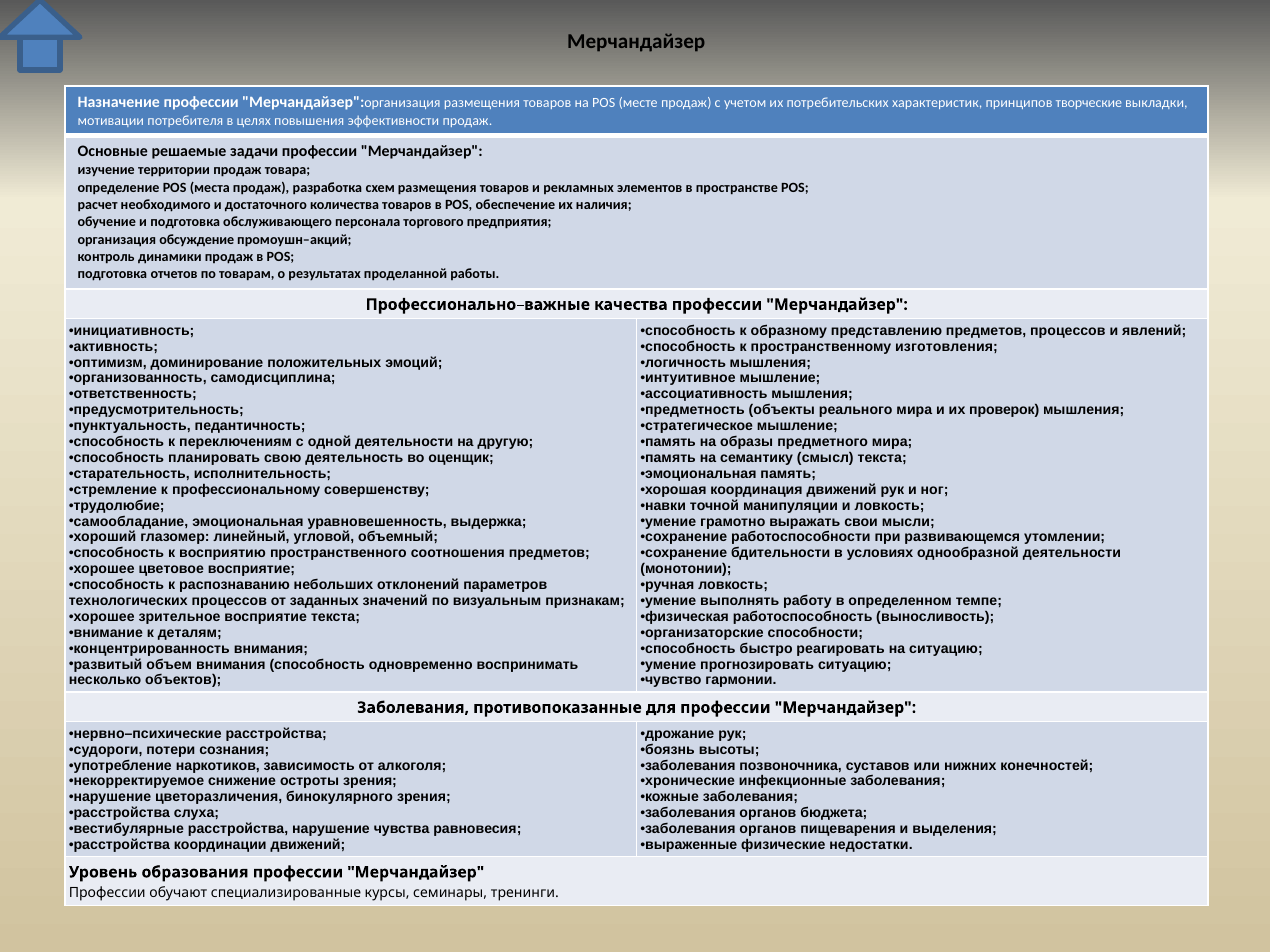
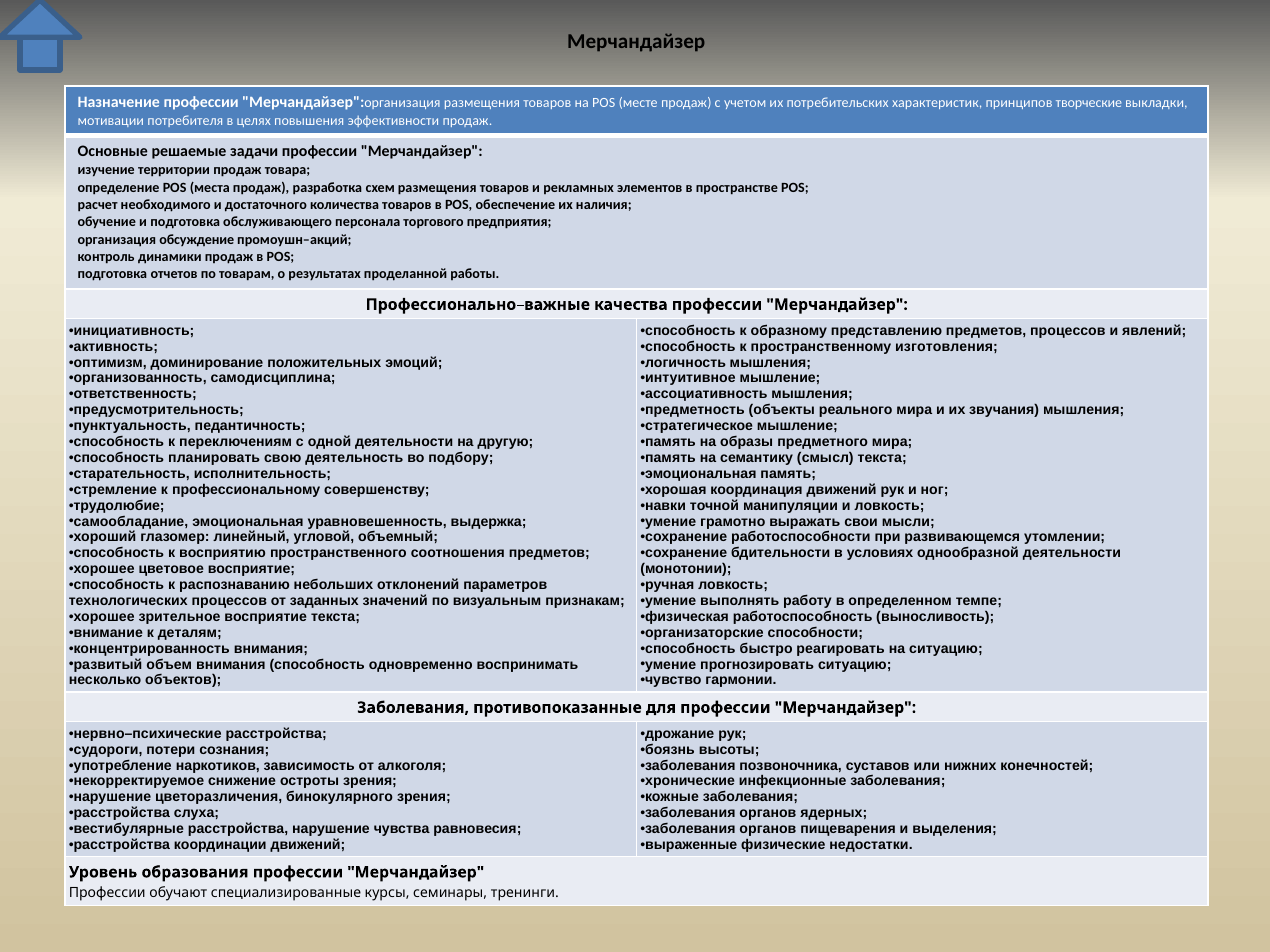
проверок: проверок -> звучания
оценщик: оценщик -> подбору
бюджета: бюджета -> ядерных
